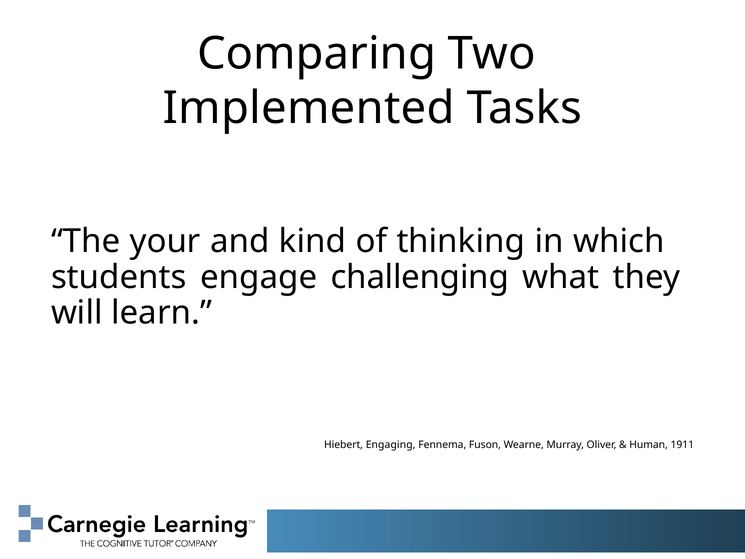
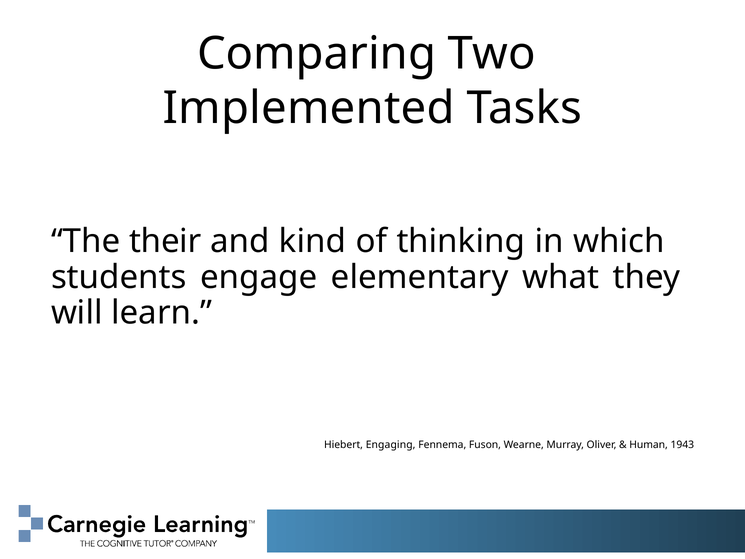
your: your -> their
challenging: challenging -> elementary
1911: 1911 -> 1943
